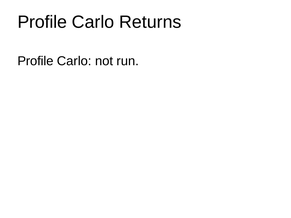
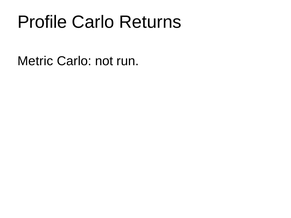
Profile at (35, 61): Profile -> Metric
